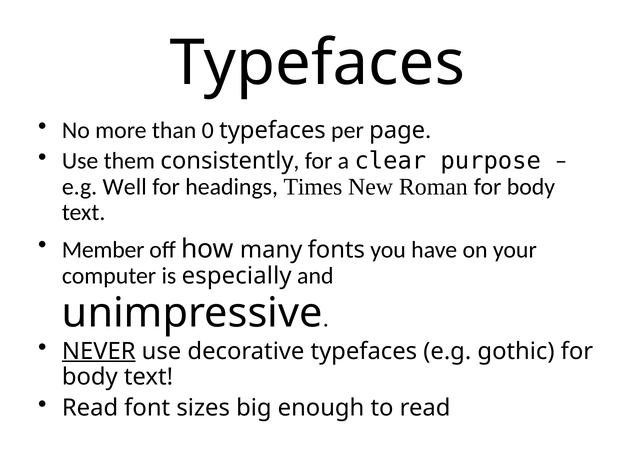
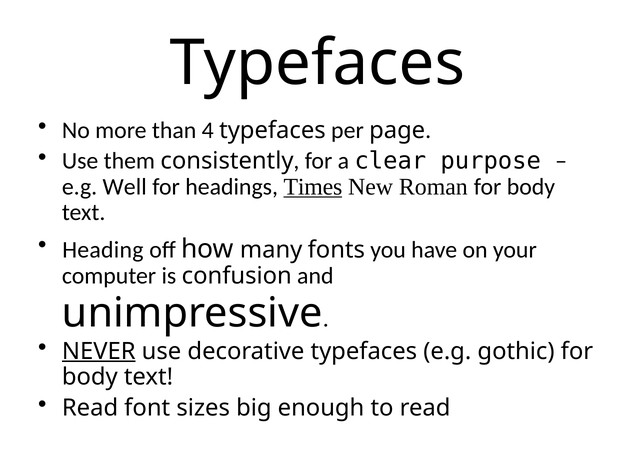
0: 0 -> 4
Times underline: none -> present
Member: Member -> Heading
especially: especially -> confusion
